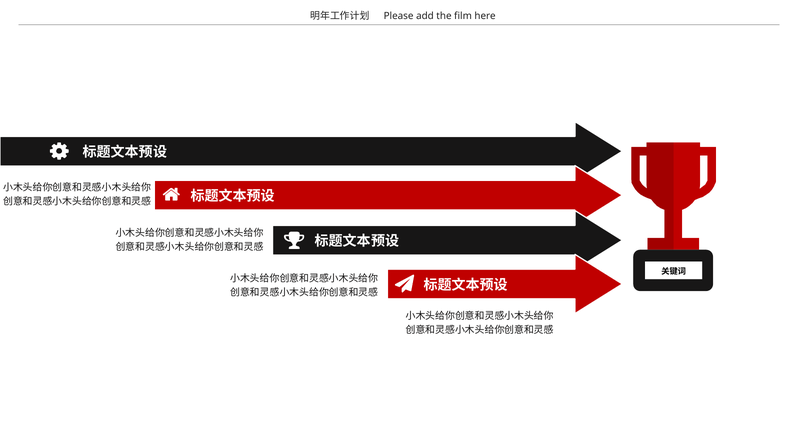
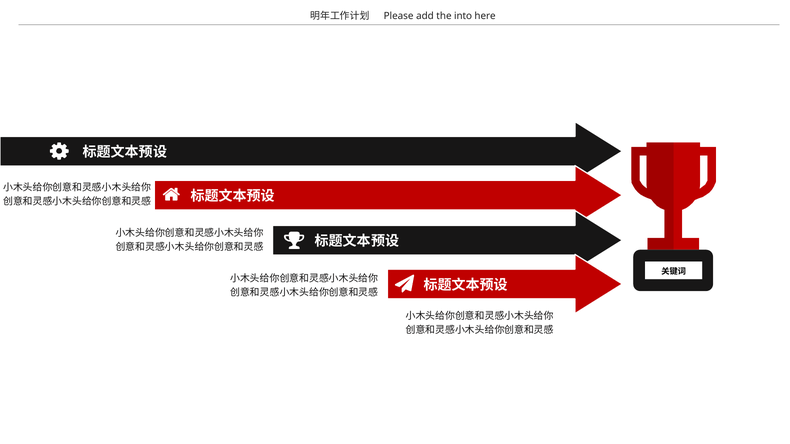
film: film -> into
